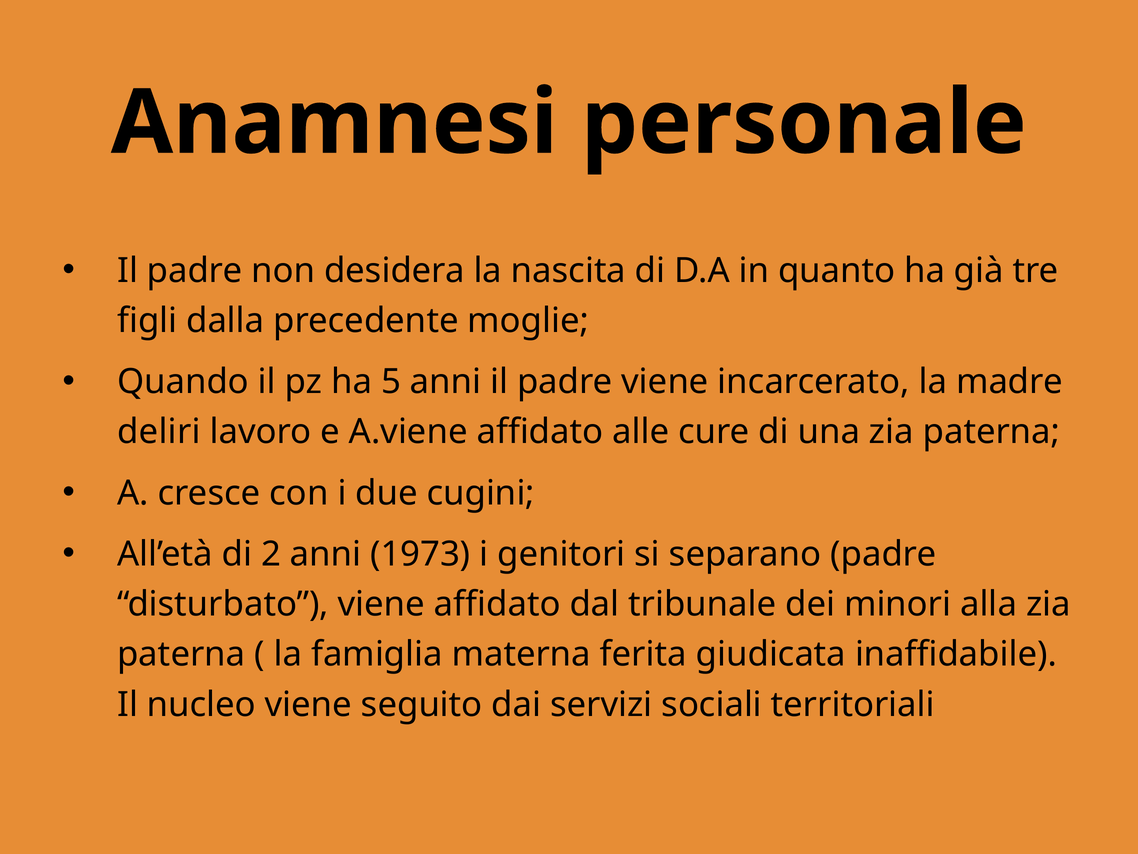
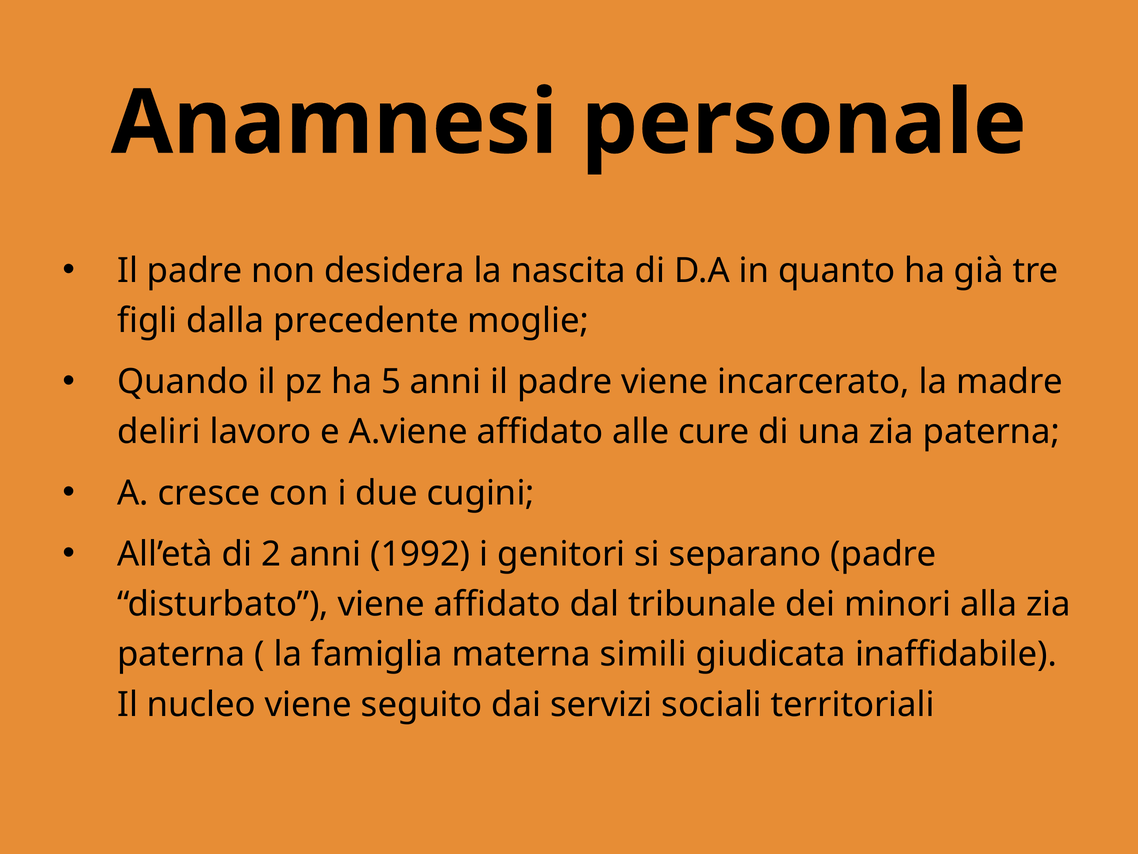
1973: 1973 -> 1992
ferita: ferita -> simili
